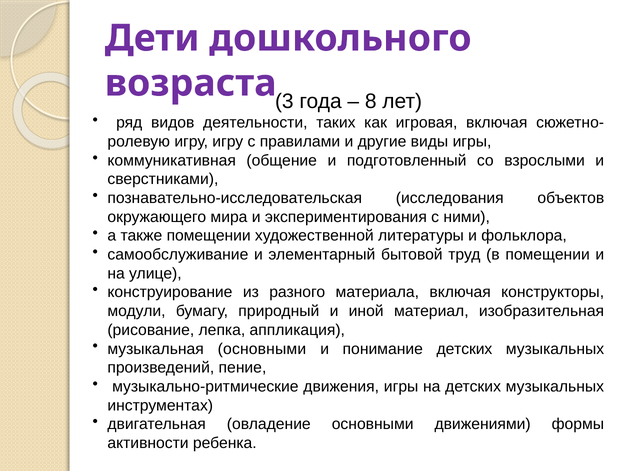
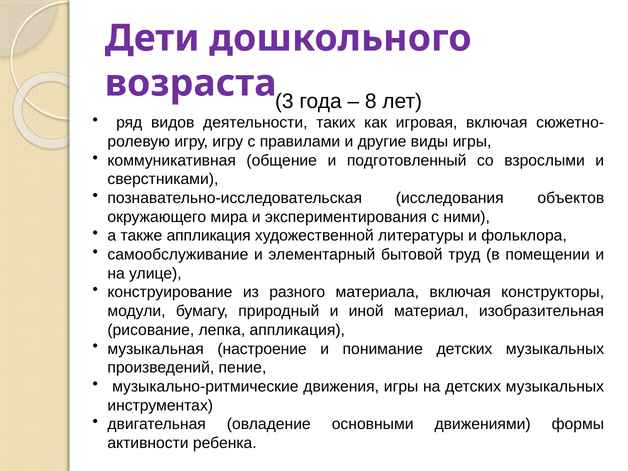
также помещении: помещении -> аппликация
музыкальная основными: основными -> настроение
